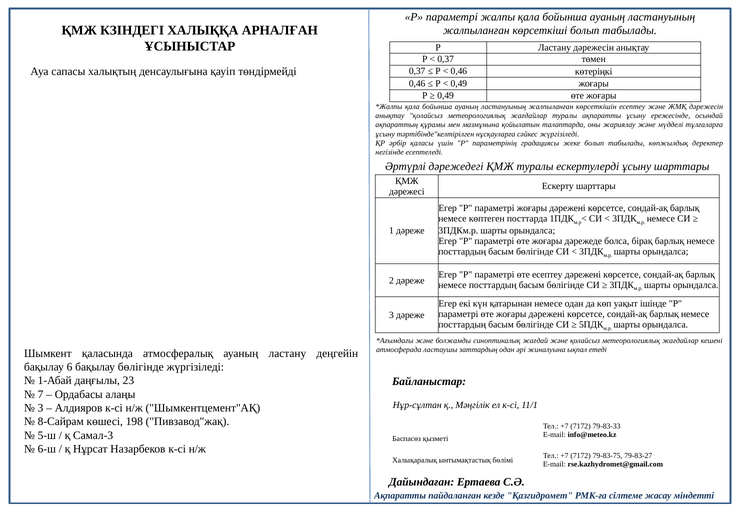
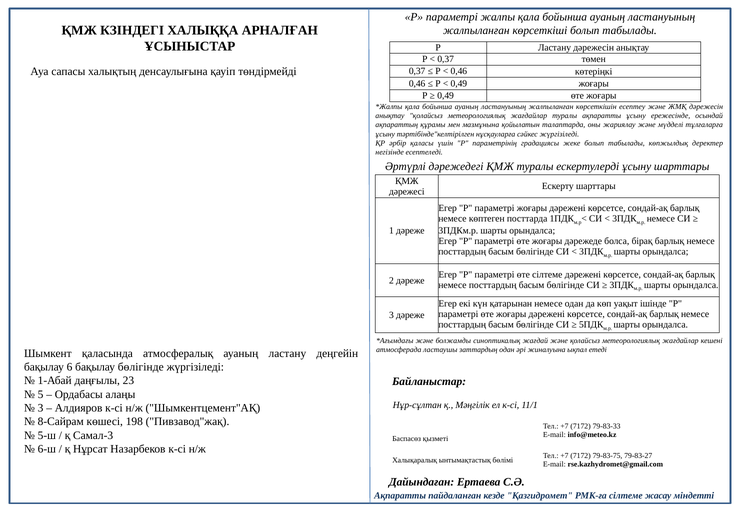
өте есептеу: есептеу -> сілтеме
7: 7 -> 5
